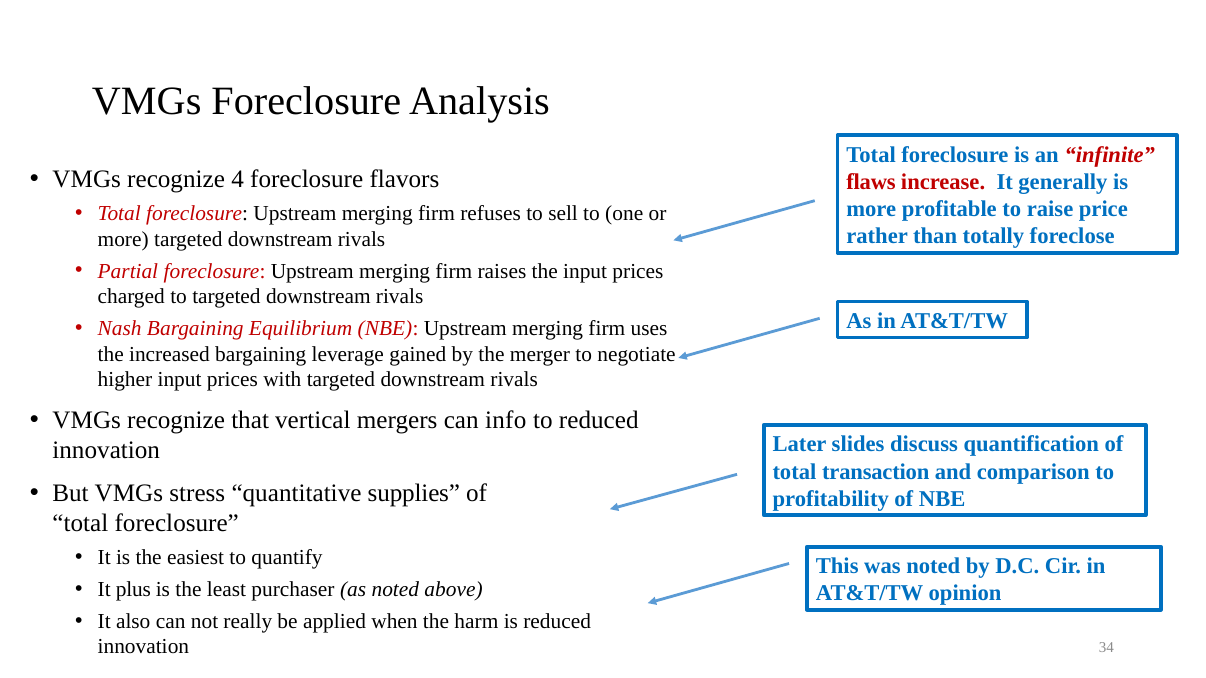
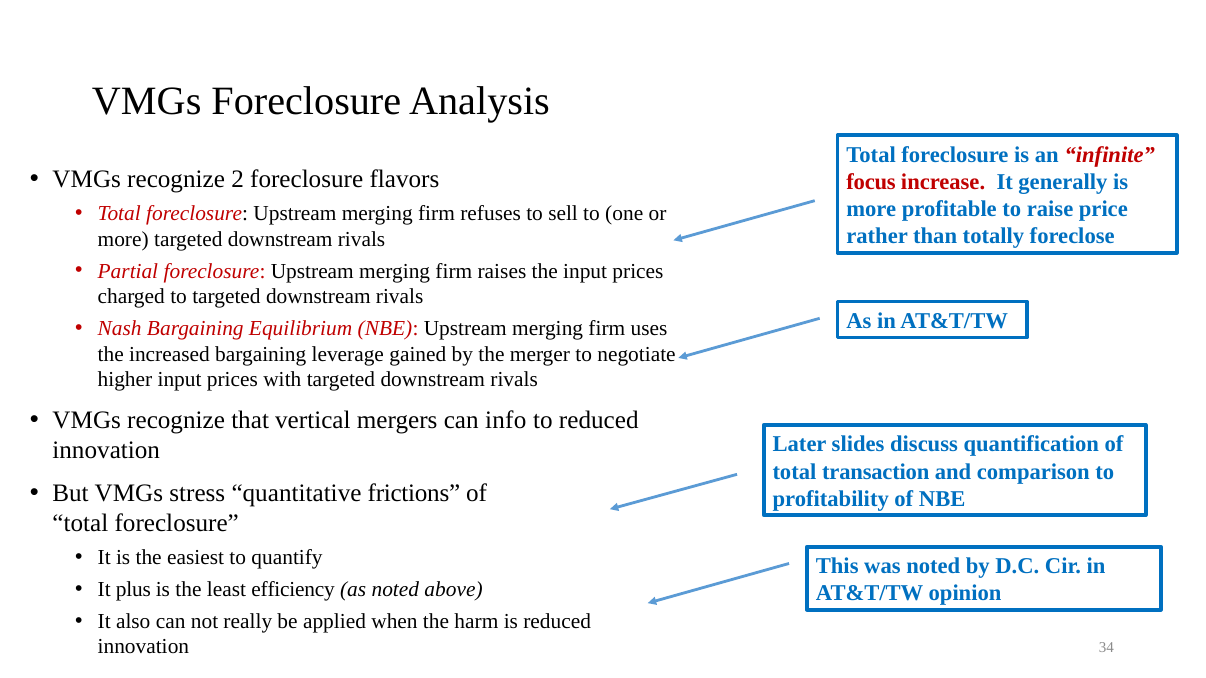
4: 4 -> 2
flaws: flaws -> focus
supplies: supplies -> frictions
purchaser: purchaser -> efficiency
